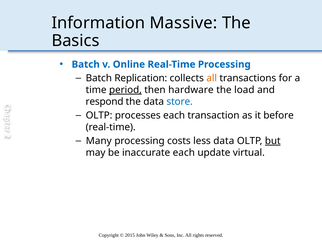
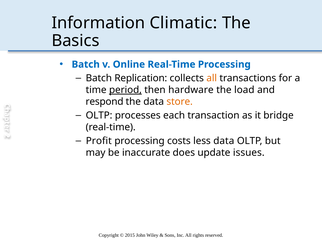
Massive: Massive -> Climatic
store colour: blue -> orange
before: before -> bridge
Many: Many -> Profit
but underline: present -> none
inaccurate each: each -> does
virtual: virtual -> issues
